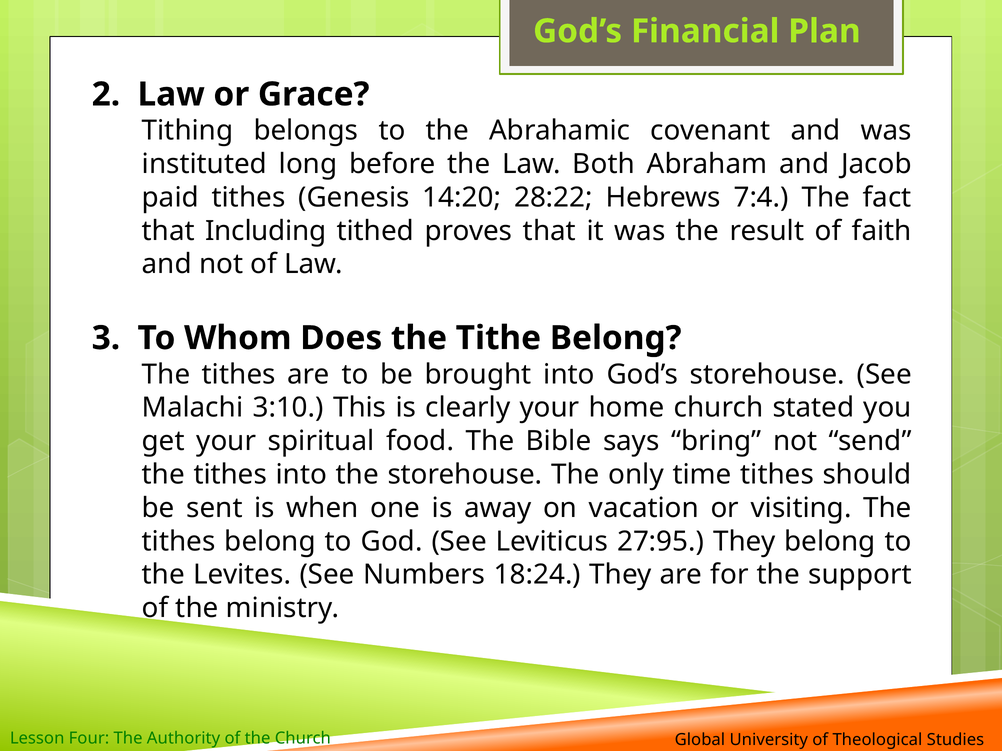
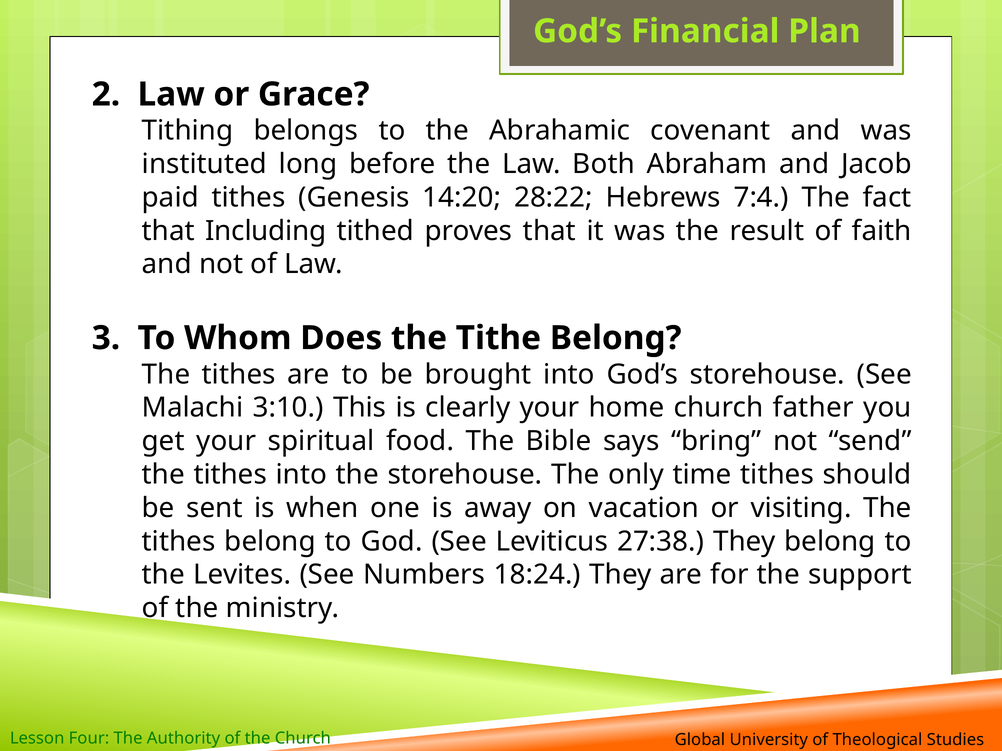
stated: stated -> father
27:95: 27:95 -> 27:38
